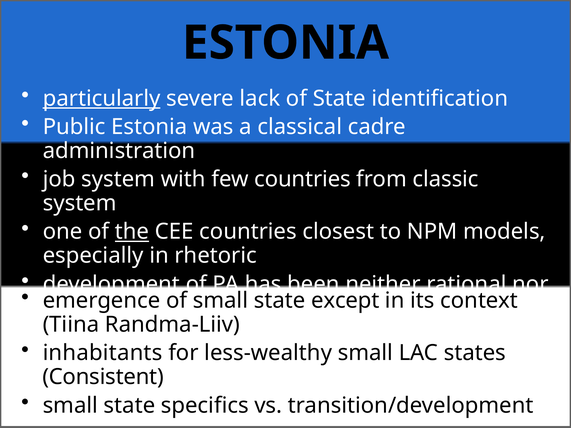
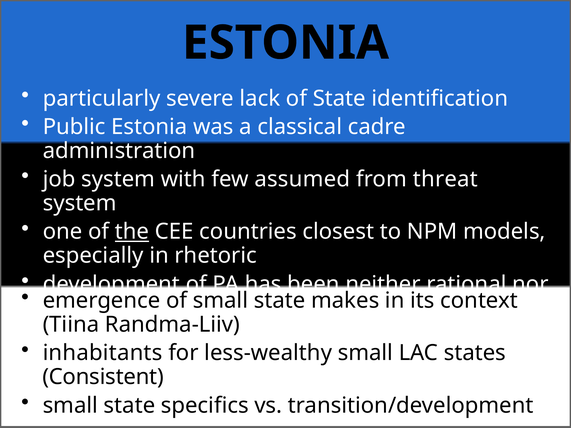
particularly underline: present -> none
few countries: countries -> assumed
classic: classic -> threat
except: except -> makes
